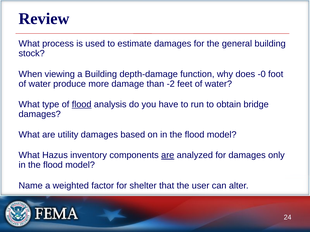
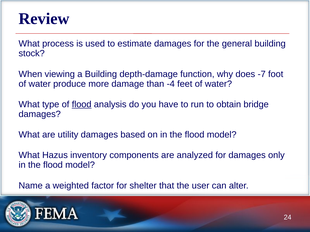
-0: -0 -> -7
-2: -2 -> -4
are at (168, 156) underline: present -> none
